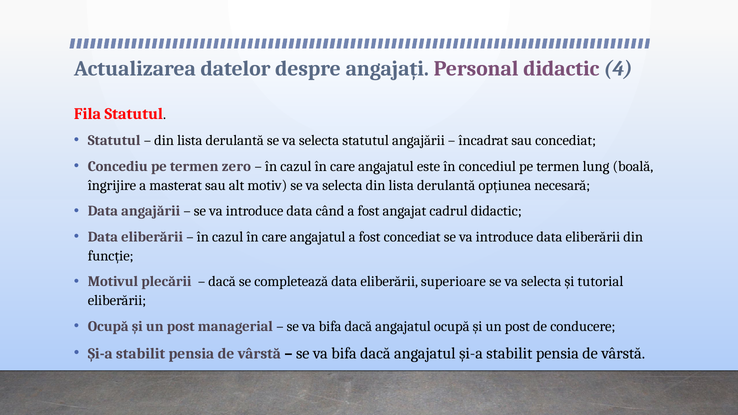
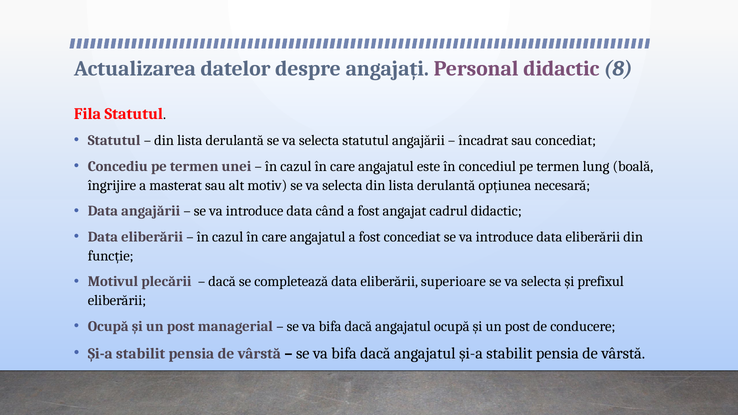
4: 4 -> 8
zero: zero -> unei
tutorial: tutorial -> prefixul
